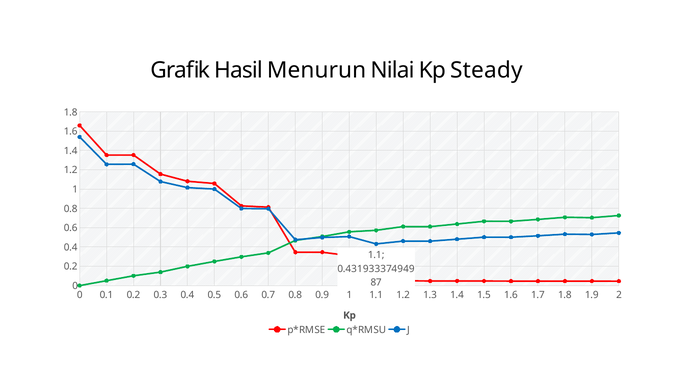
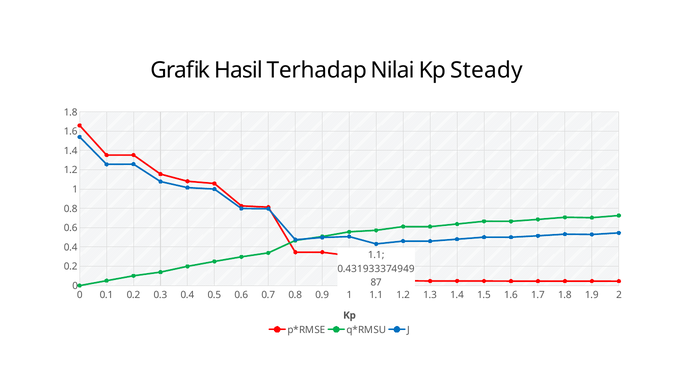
Menurun: Menurun -> Terhadap
